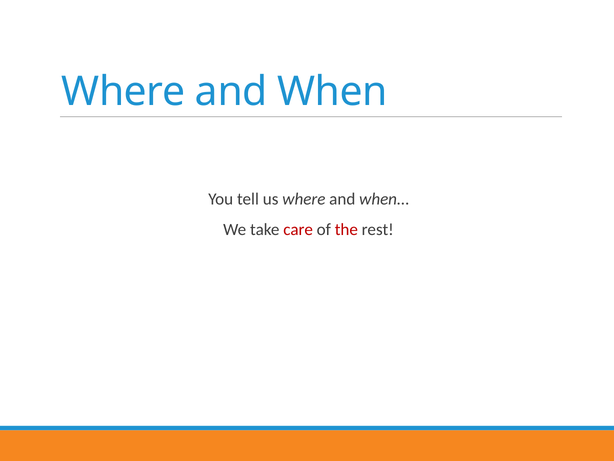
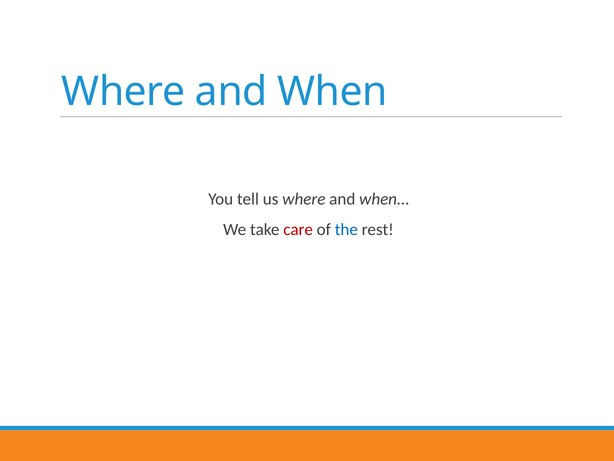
the colour: red -> blue
